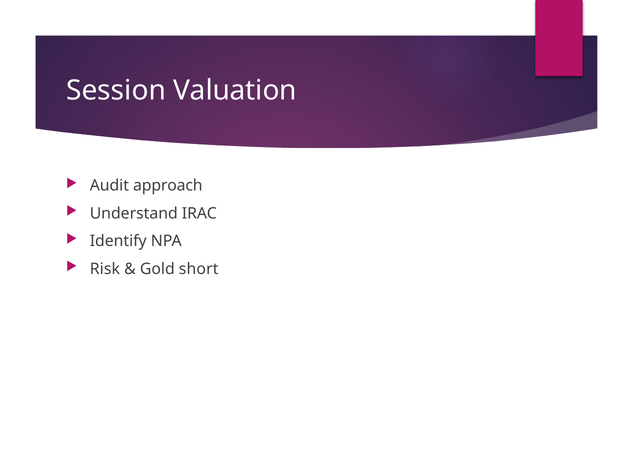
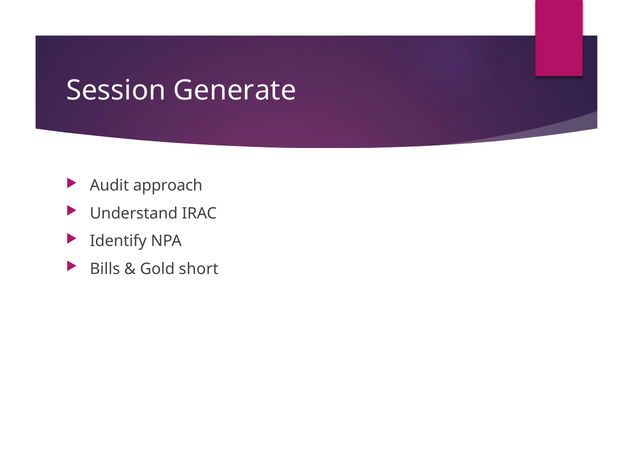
Valuation: Valuation -> Generate
Risk: Risk -> Bills
